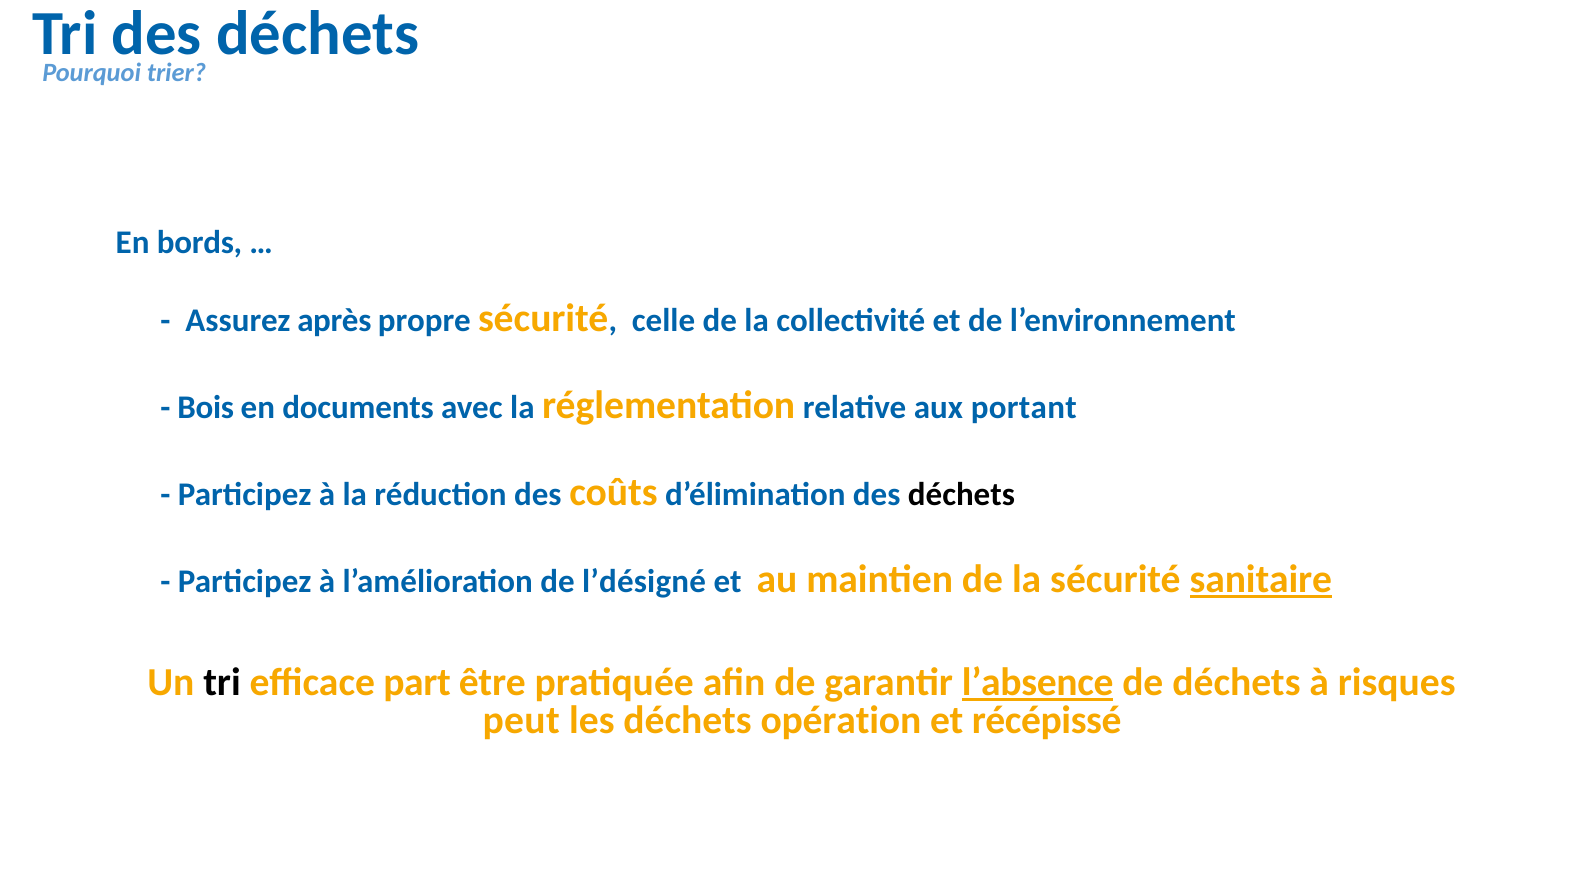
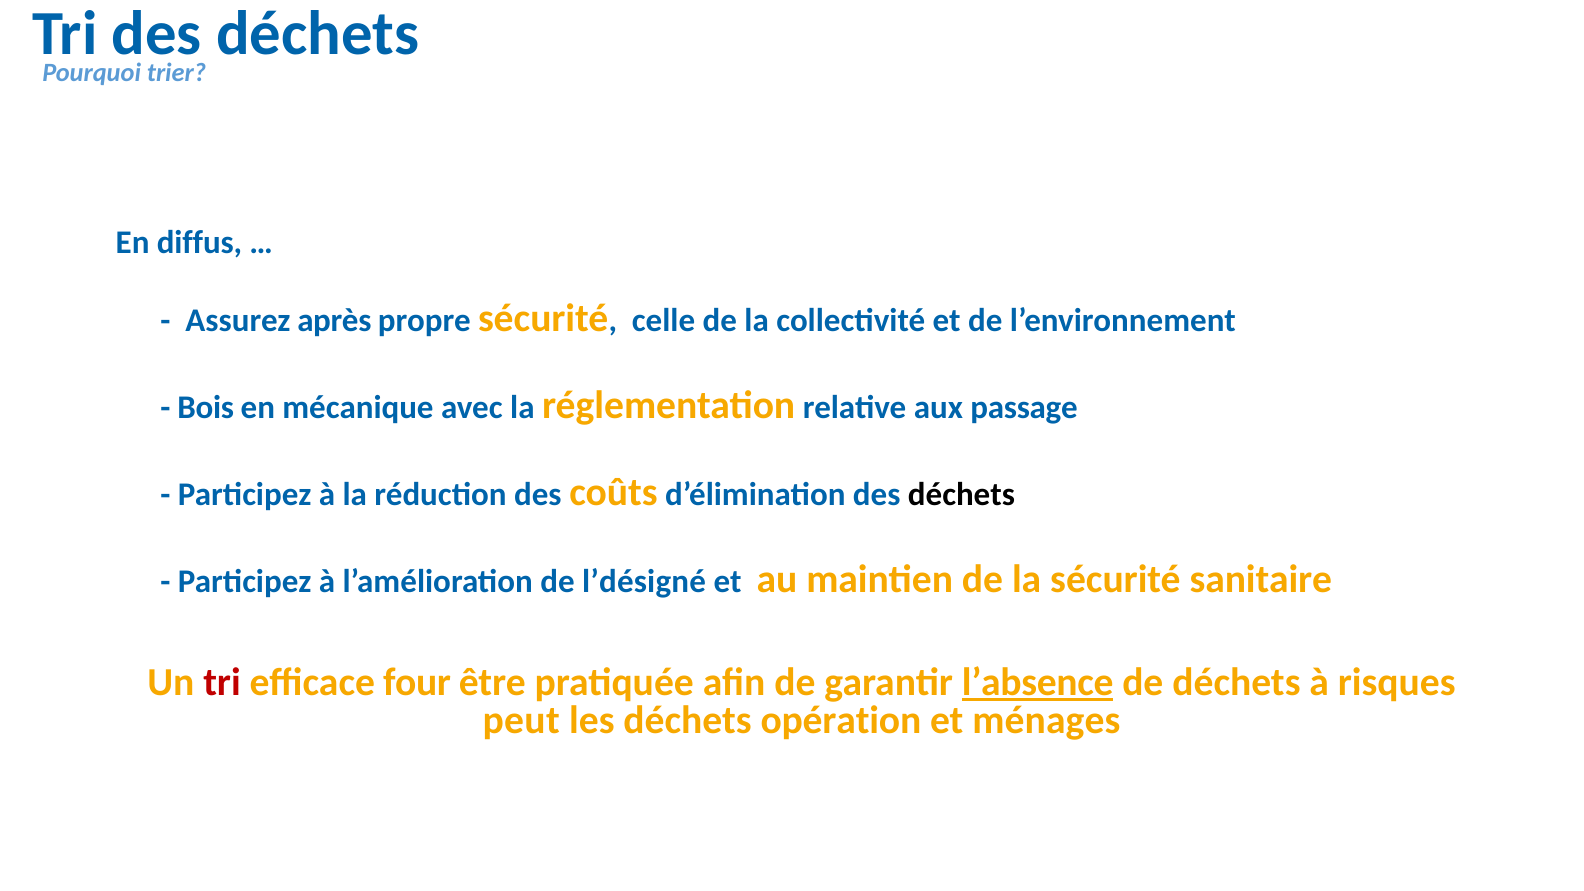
bords: bords -> diffus
documents: documents -> mécanique
portant: portant -> passage
sanitaire underline: present -> none
tri at (222, 683) colour: black -> red
part: part -> four
récépissé: récépissé -> ménages
